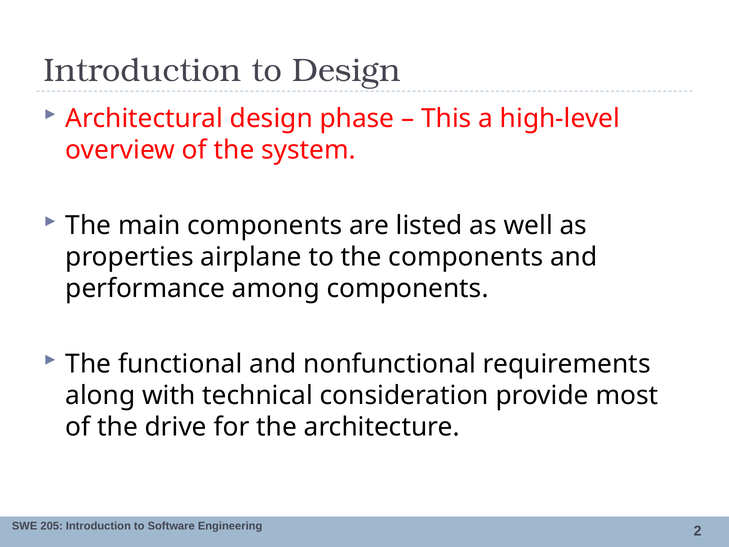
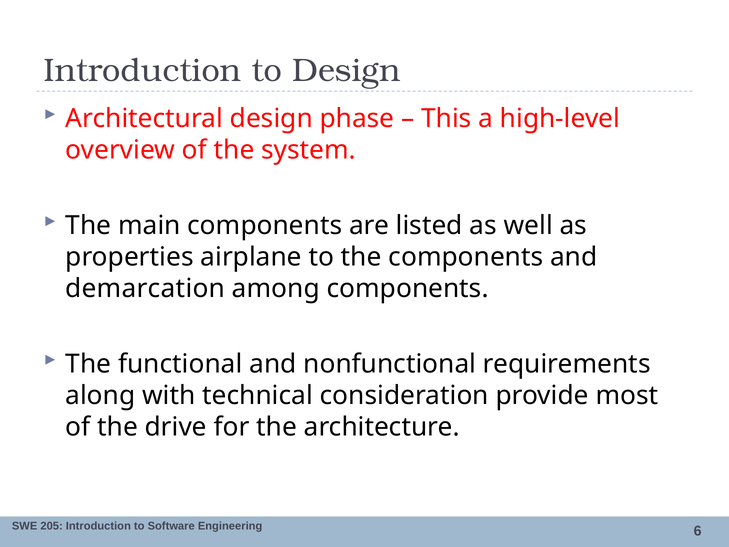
performance: performance -> demarcation
2: 2 -> 6
